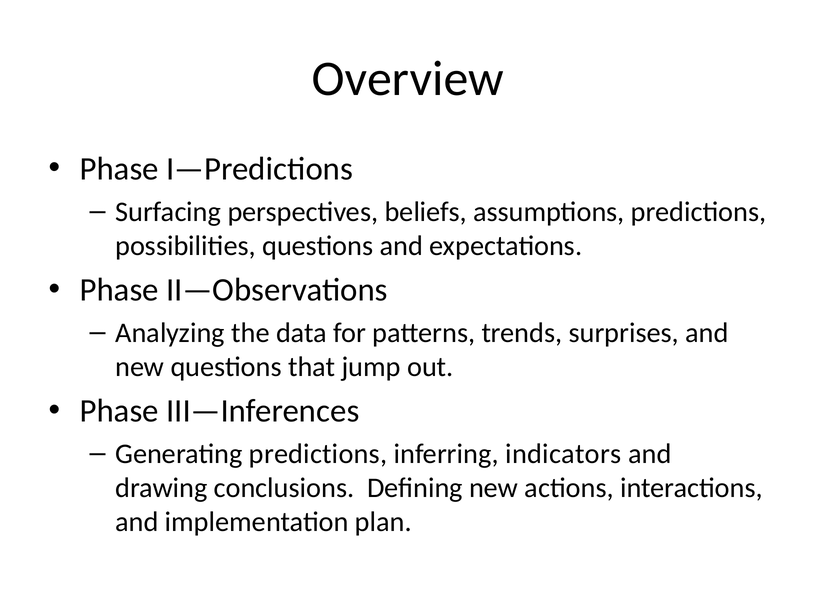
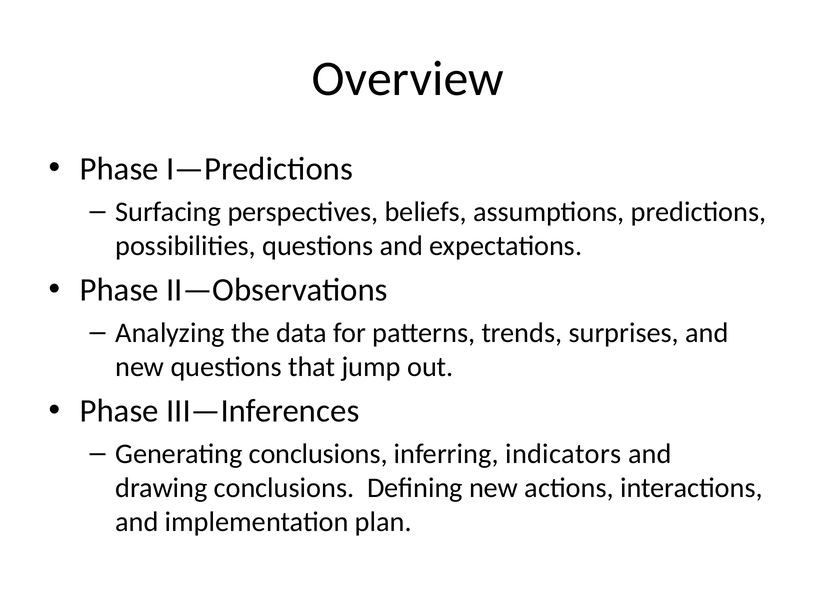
Generating predictions: predictions -> conclusions
